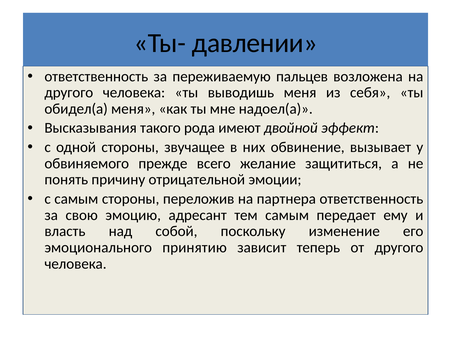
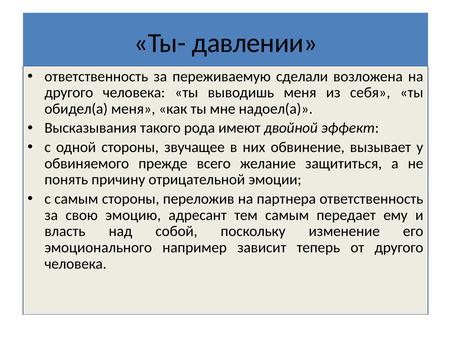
пальцев: пальцев -> сделали
принятию: принятию -> например
